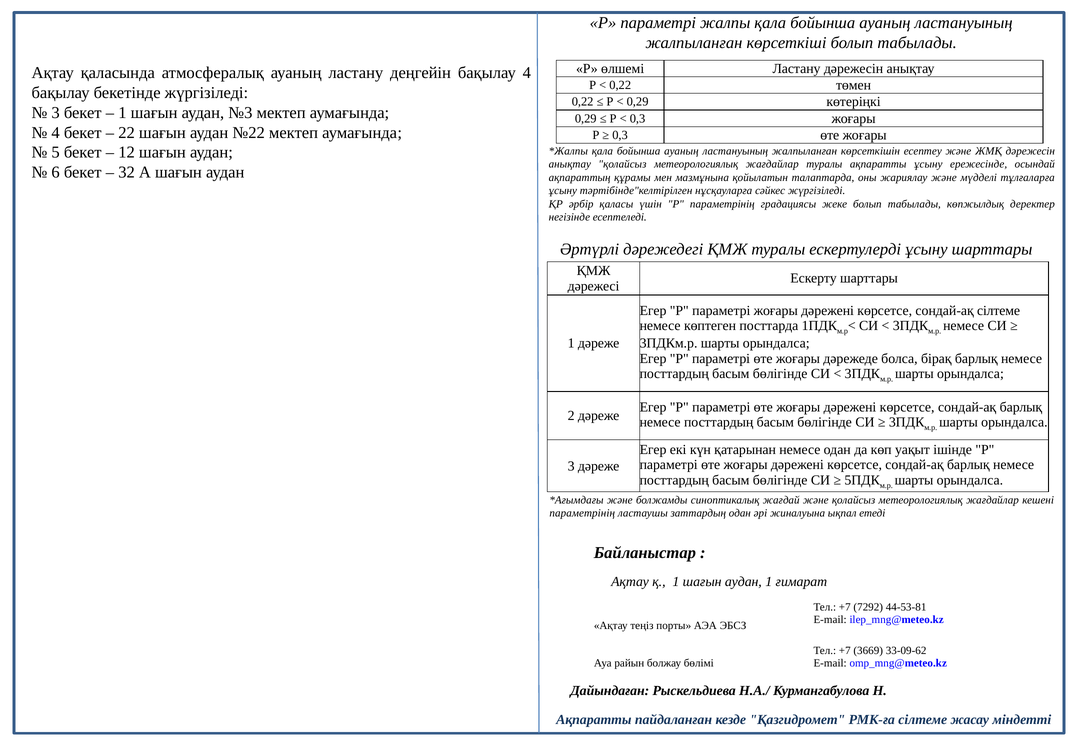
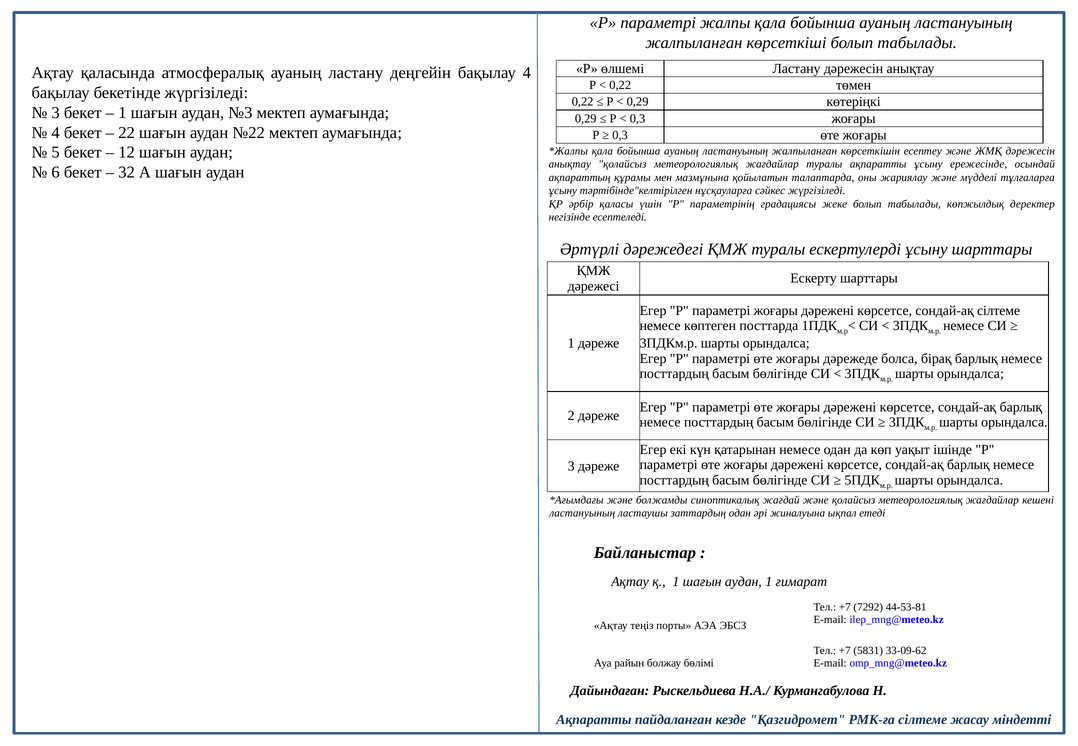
параметрінің at (582, 514): параметрінің -> ластануының
3669: 3669 -> 5831
